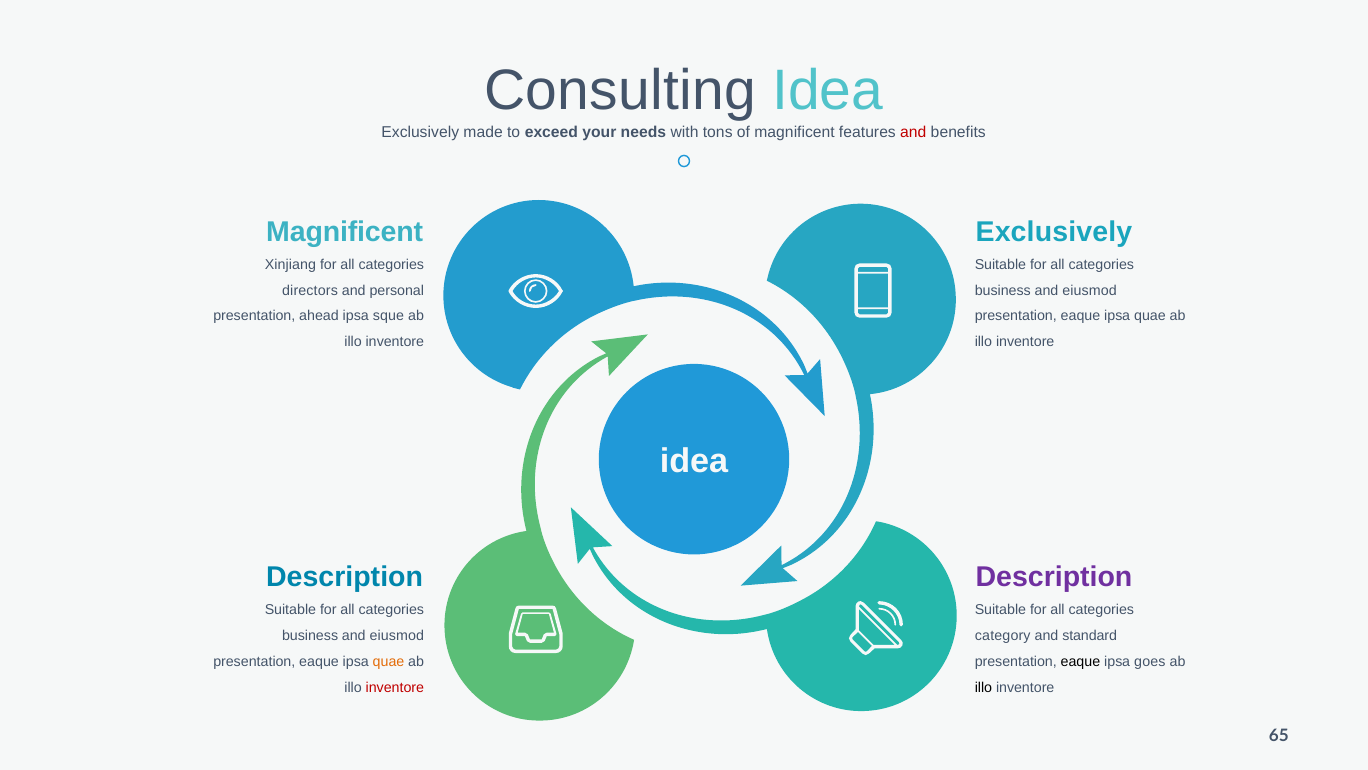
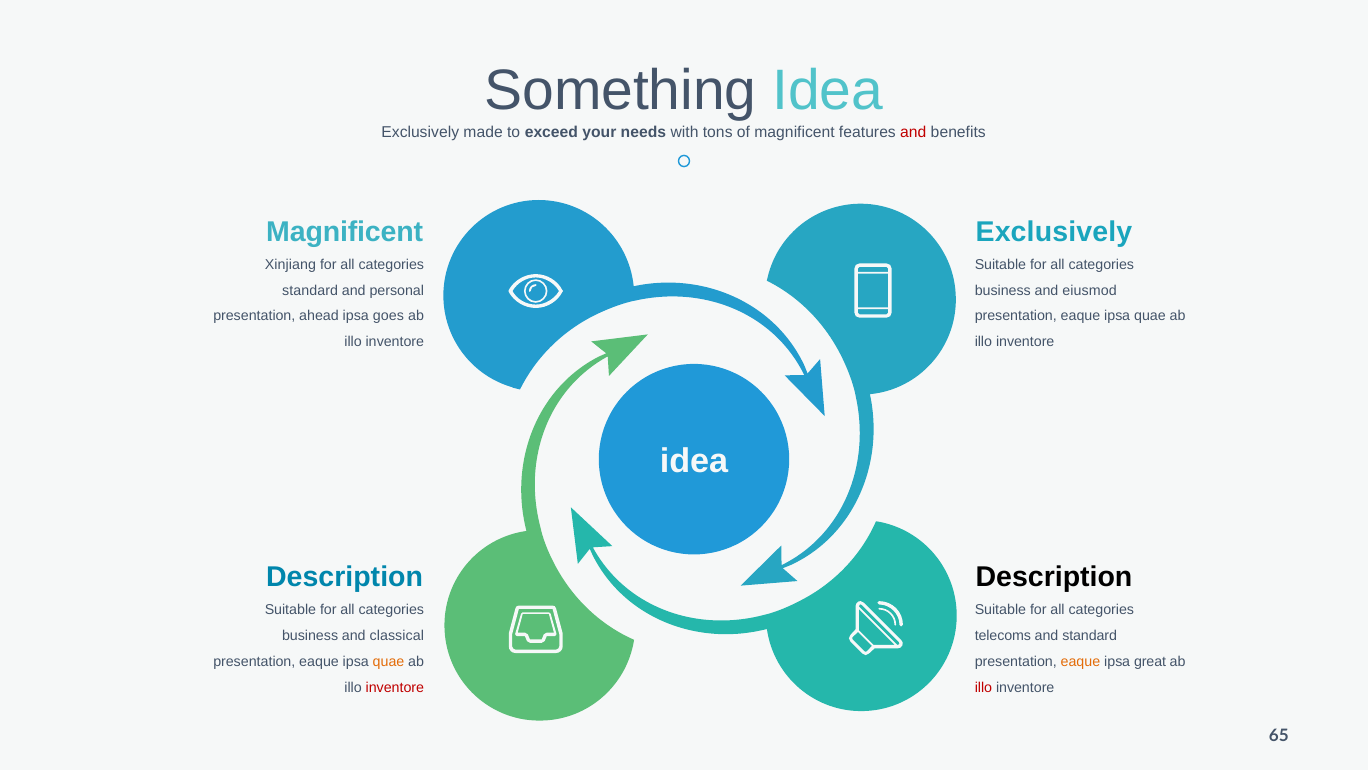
Consulting: Consulting -> Something
directors at (310, 290): directors -> standard
sque: sque -> goes
Description at (1054, 577) colour: purple -> black
eiusmod at (397, 636): eiusmod -> classical
category: category -> telecoms
eaque at (1080, 661) colour: black -> orange
goes: goes -> great
illo at (983, 687) colour: black -> red
